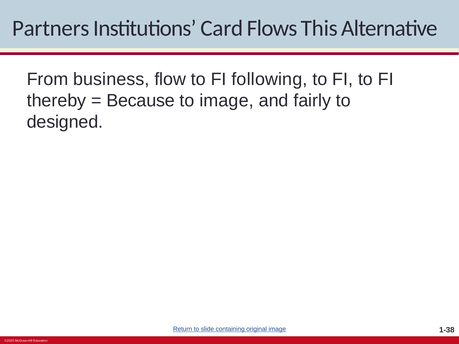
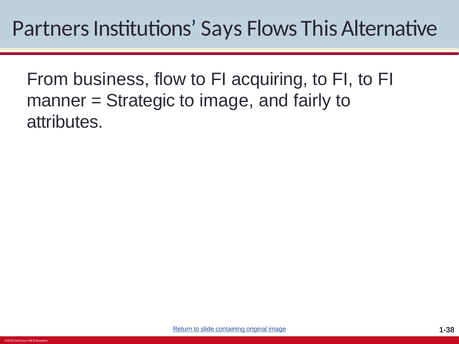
Card: Card -> Says
following: following -> acquiring
thereby: thereby -> manner
Because: Because -> Strategic
designed: designed -> attributes
